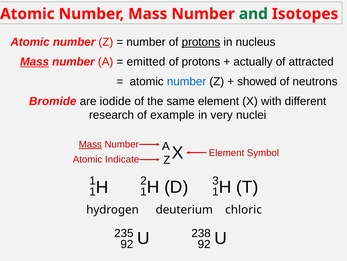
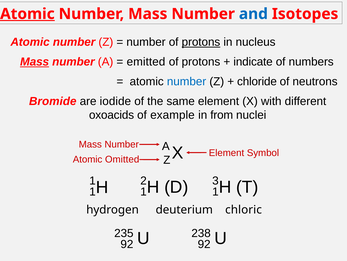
Atomic at (27, 14) underline: none -> present
and colour: green -> blue
actually: actually -> indicate
attracted: attracted -> numbers
showed: showed -> chloride
research: research -> oxoacids
very: very -> from
Mass at (90, 144) underline: present -> none
Indicate: Indicate -> Omitted
